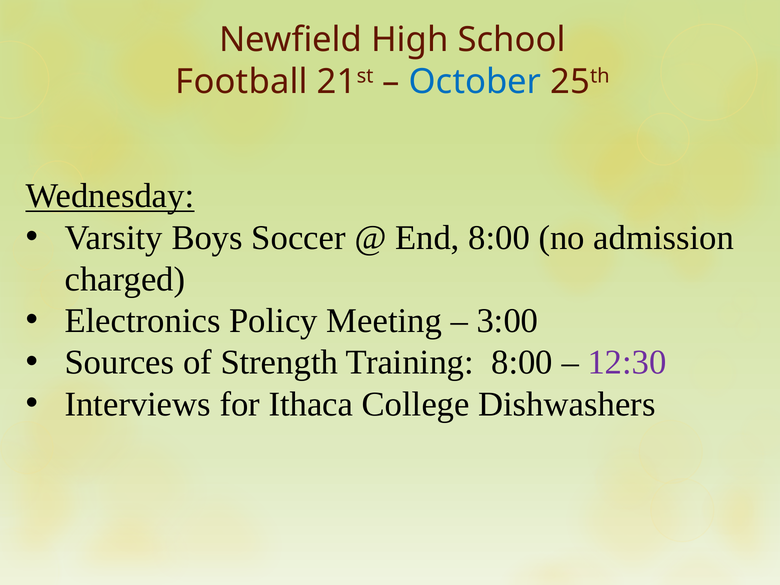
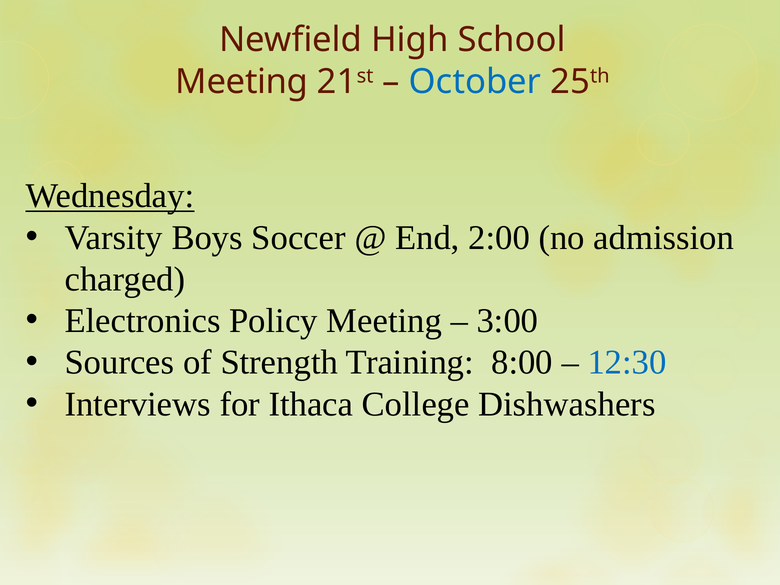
Football at (242, 82): Football -> Meeting
End 8:00: 8:00 -> 2:00
12:30 colour: purple -> blue
